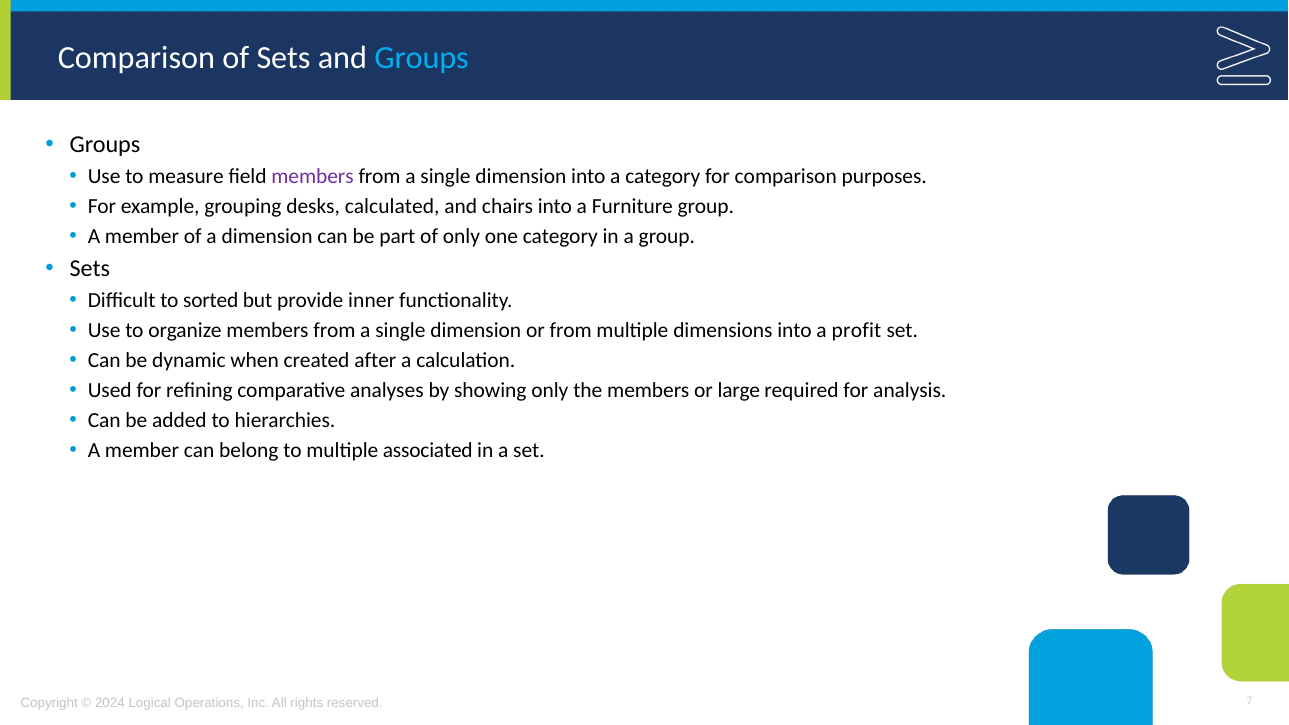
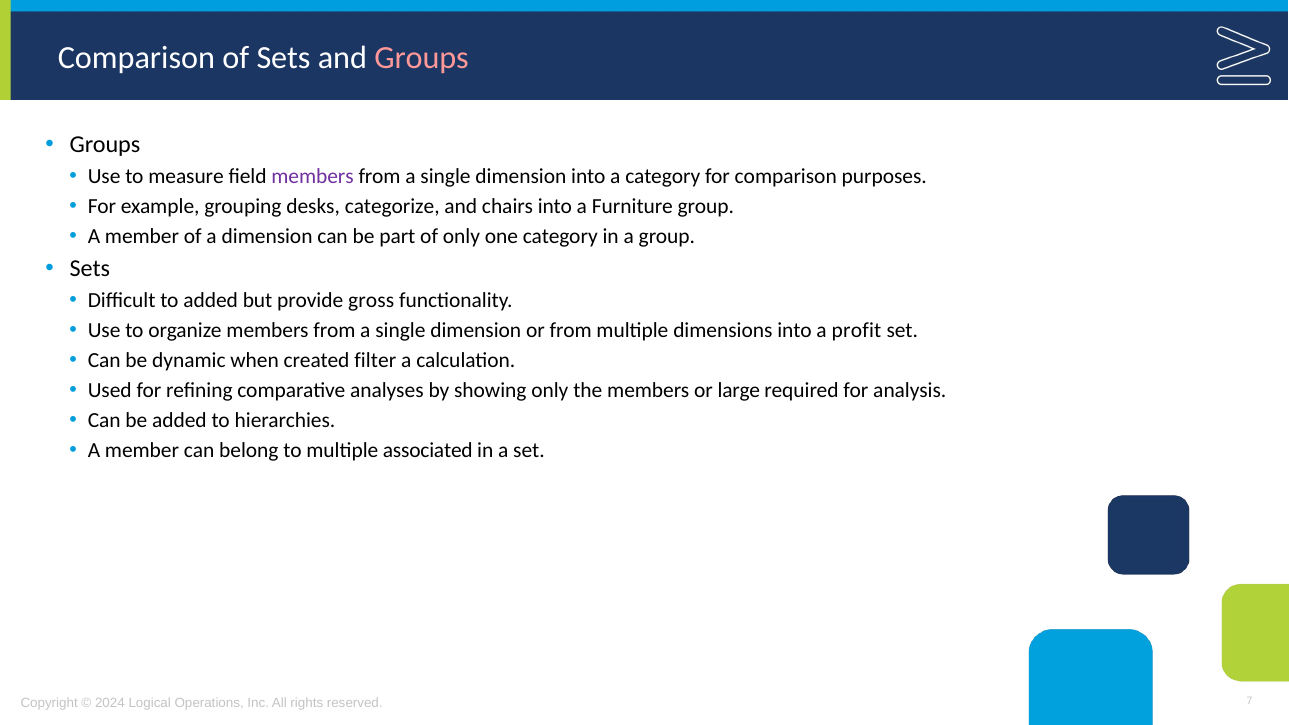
Groups at (422, 57) colour: light blue -> pink
calculated: calculated -> categorize
to sorted: sorted -> added
inner: inner -> gross
after: after -> filter
